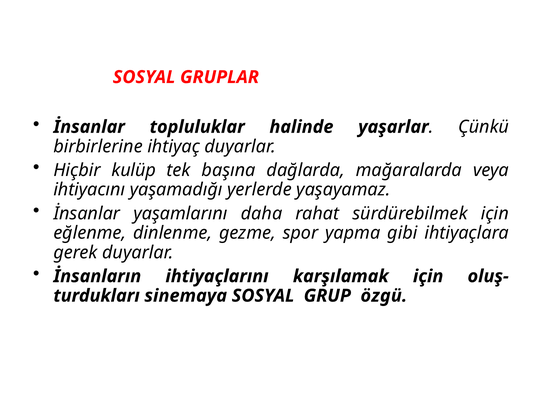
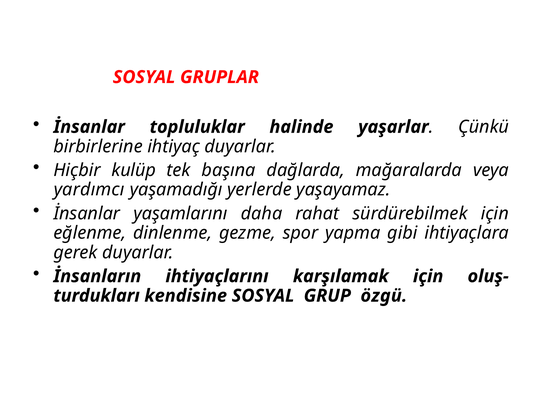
ihtiyacını: ihtiyacını -> yardımcı
sinemaya: sinemaya -> kendisine
